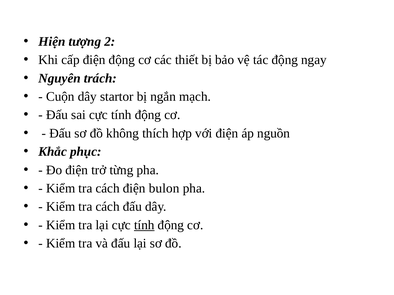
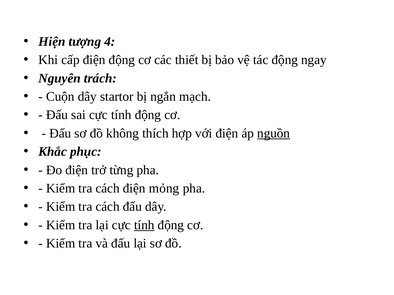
2: 2 -> 4
nguồn underline: none -> present
bulon: bulon -> mỏng
